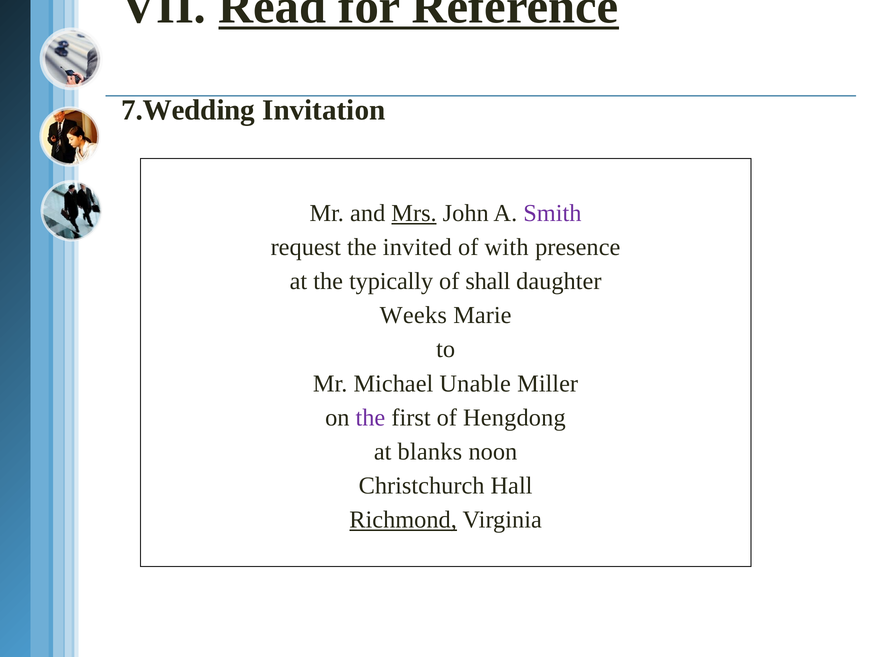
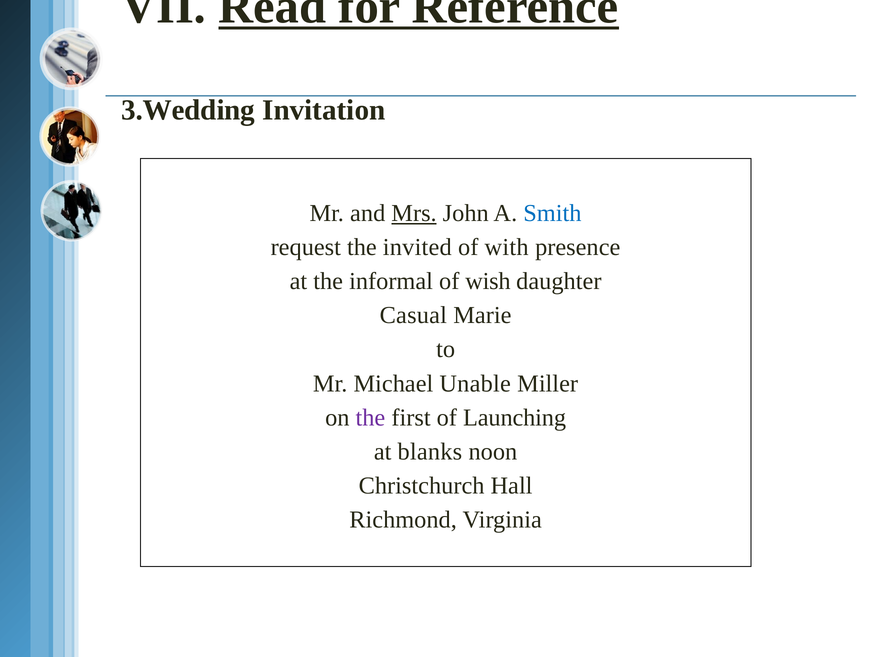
7.Wedding: 7.Wedding -> 3.Wedding
Smith colour: purple -> blue
typically: typically -> informal
shall: shall -> wish
Weeks: Weeks -> Casual
Hengdong: Hengdong -> Launching
Richmond underline: present -> none
